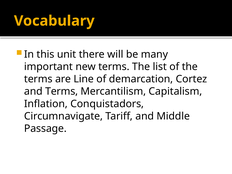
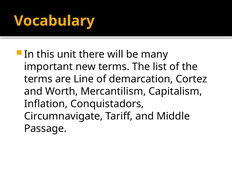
and Terms: Terms -> Worth
